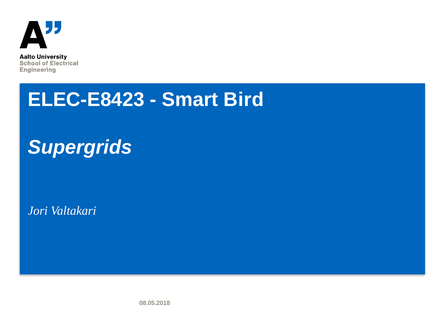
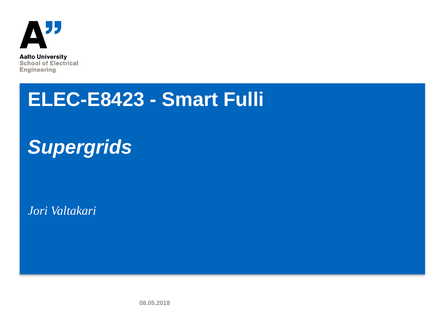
Bird: Bird -> Fulli
